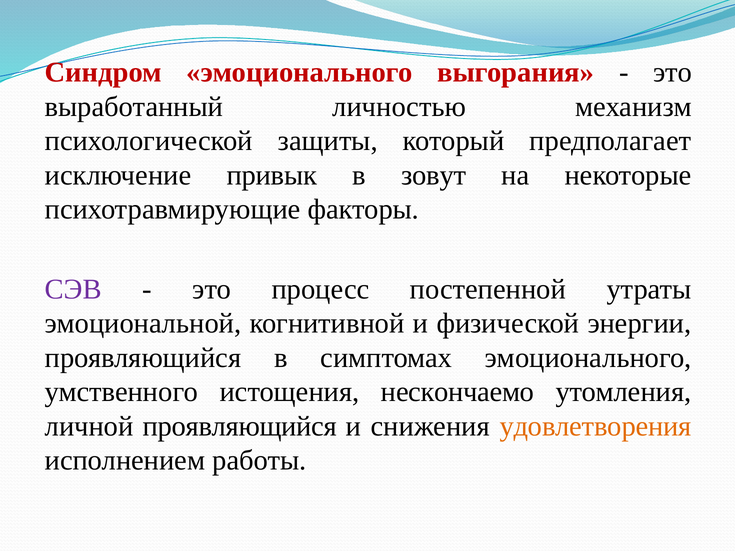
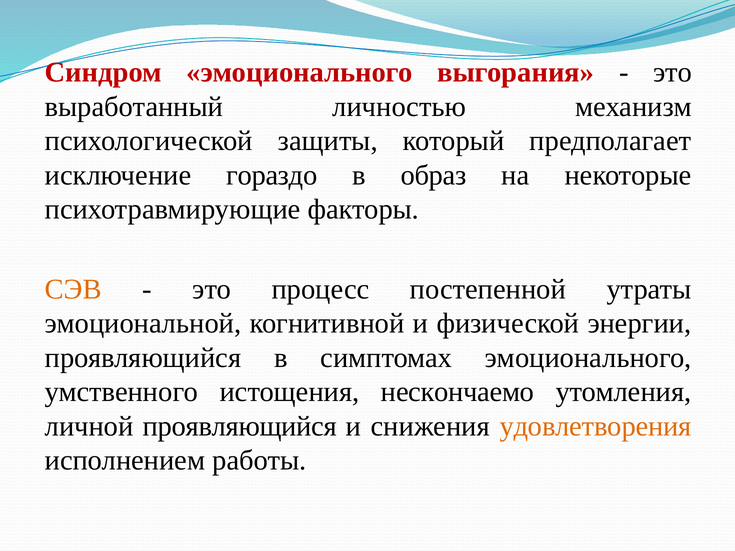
привык: привык -> гораздо
зовут: зовут -> образ
СЭВ colour: purple -> orange
